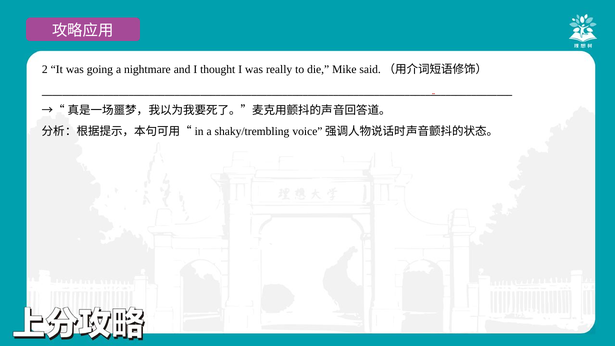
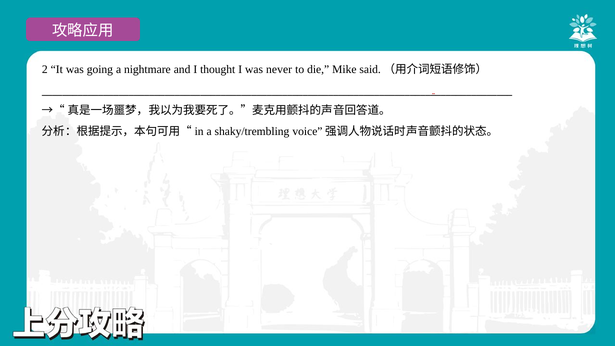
I was really: really -> never
